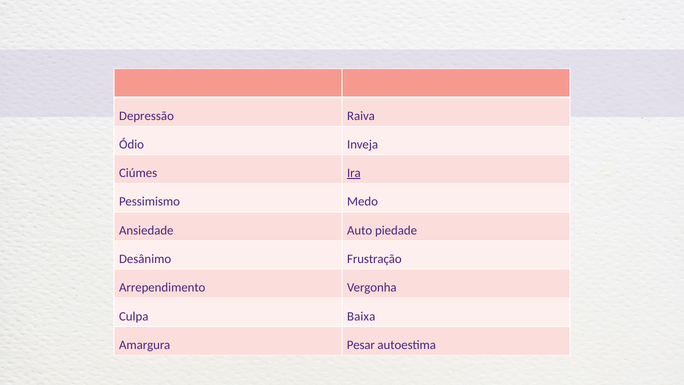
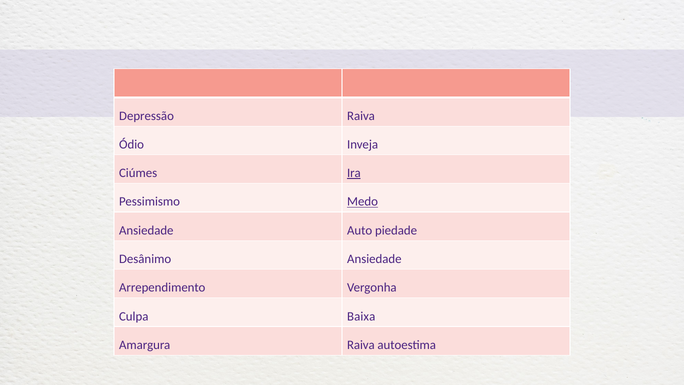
Medo underline: none -> present
Desânimo Frustração: Frustração -> Ansiedade
Amargura Pesar: Pesar -> Raiva
